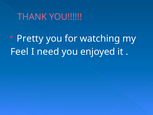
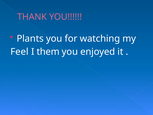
Pretty: Pretty -> Plants
need: need -> them
